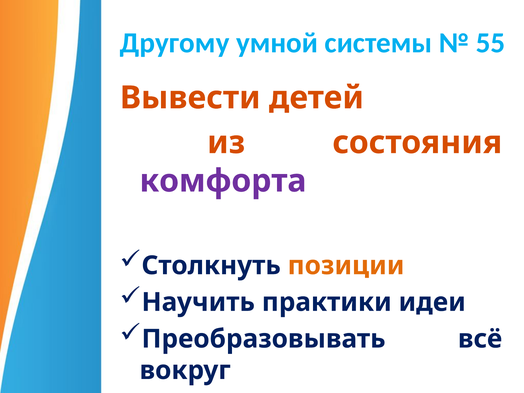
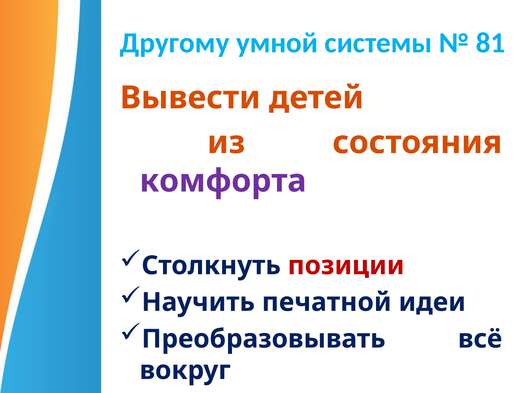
55: 55 -> 81
позиции colour: orange -> red
практики: практики -> печатной
